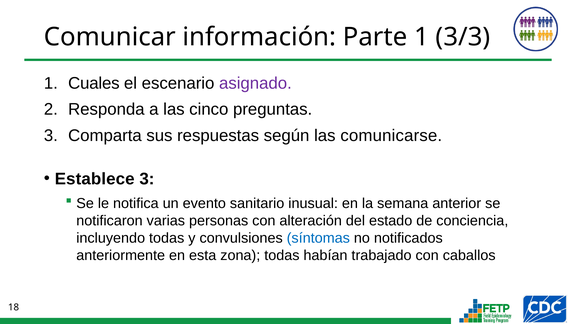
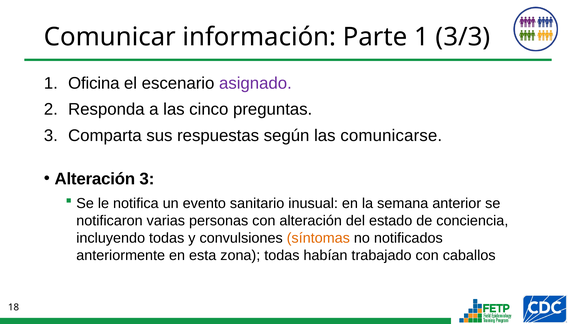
Cuales: Cuales -> Oficina
Establece at (95, 179): Establece -> Alteración
síntomas colour: blue -> orange
